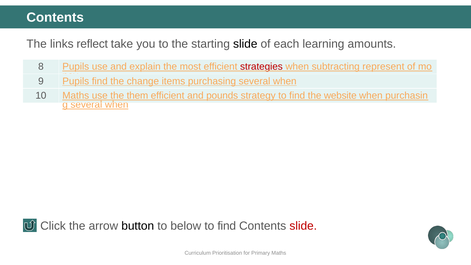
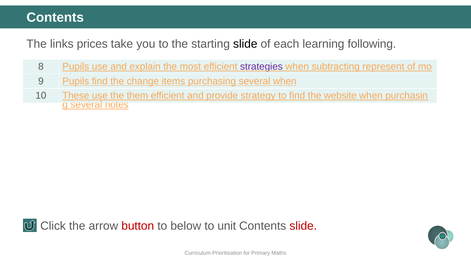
reflect: reflect -> prices
amounts: amounts -> following
strategies colour: red -> purple
10 Maths: Maths -> These
pounds: pounds -> provide
when at (117, 105): when -> notes
button colour: black -> red
find at (227, 226): find -> unit
